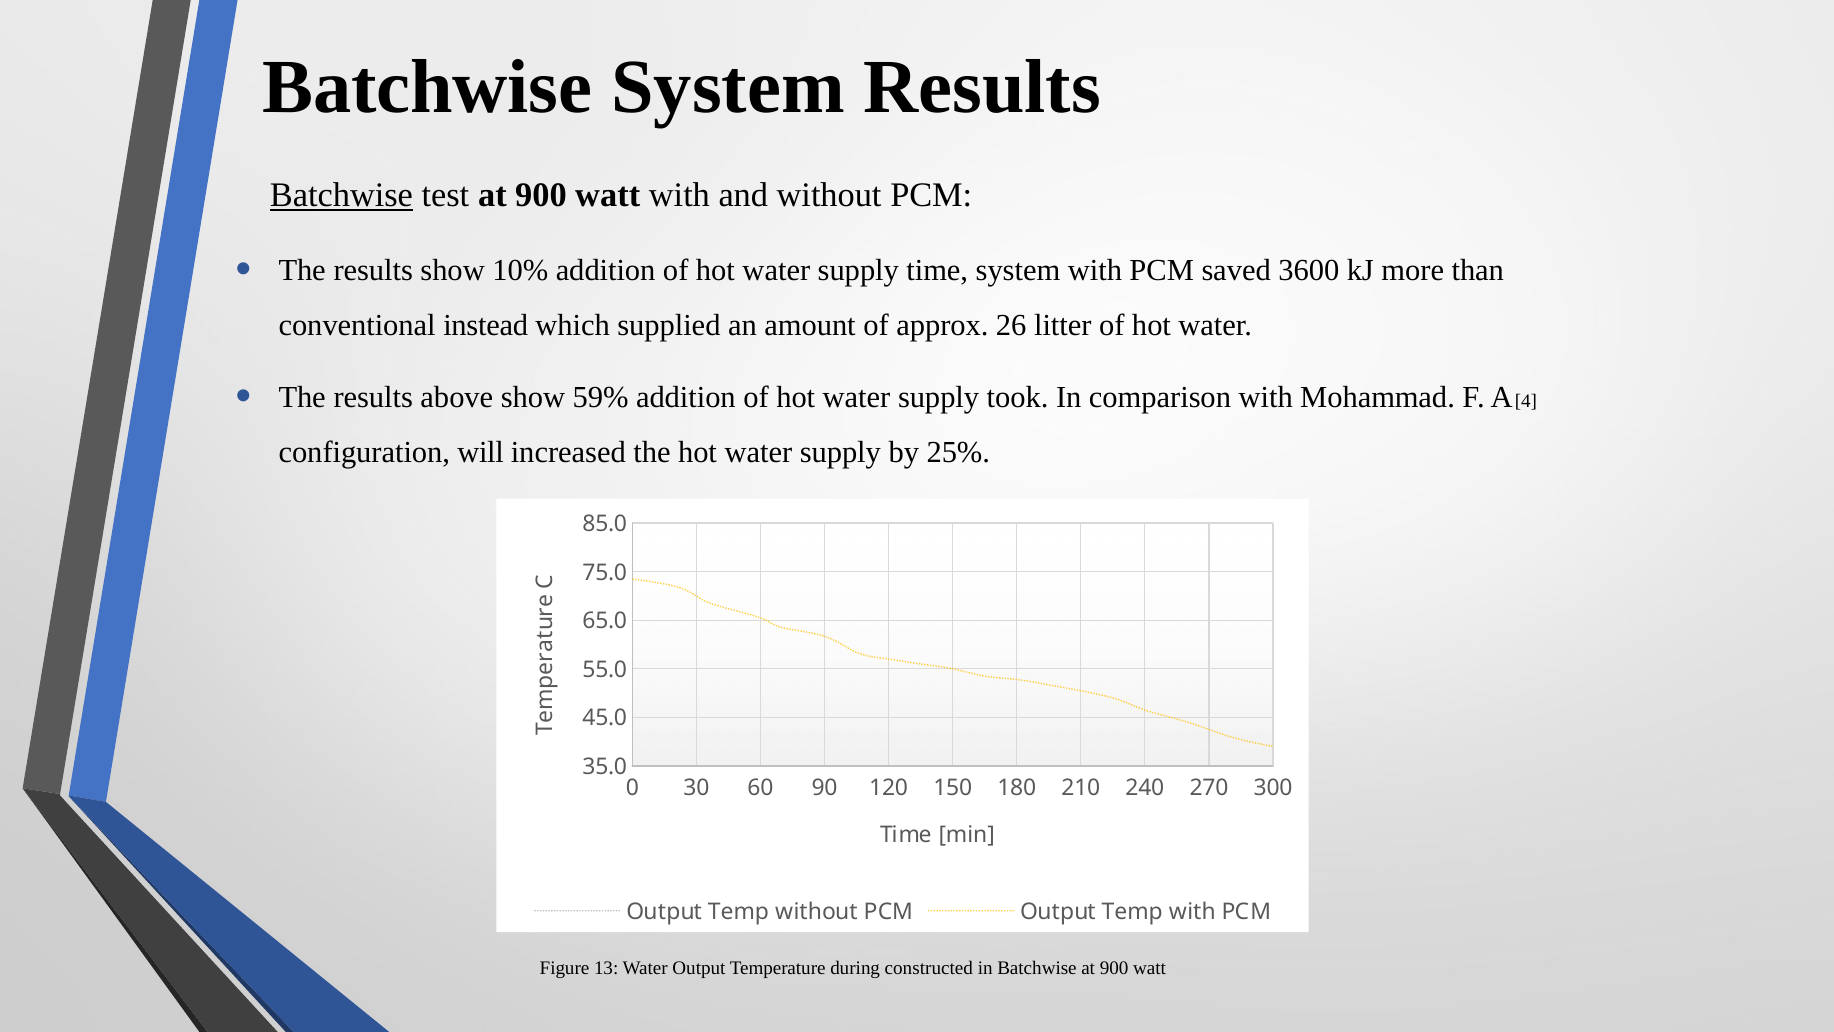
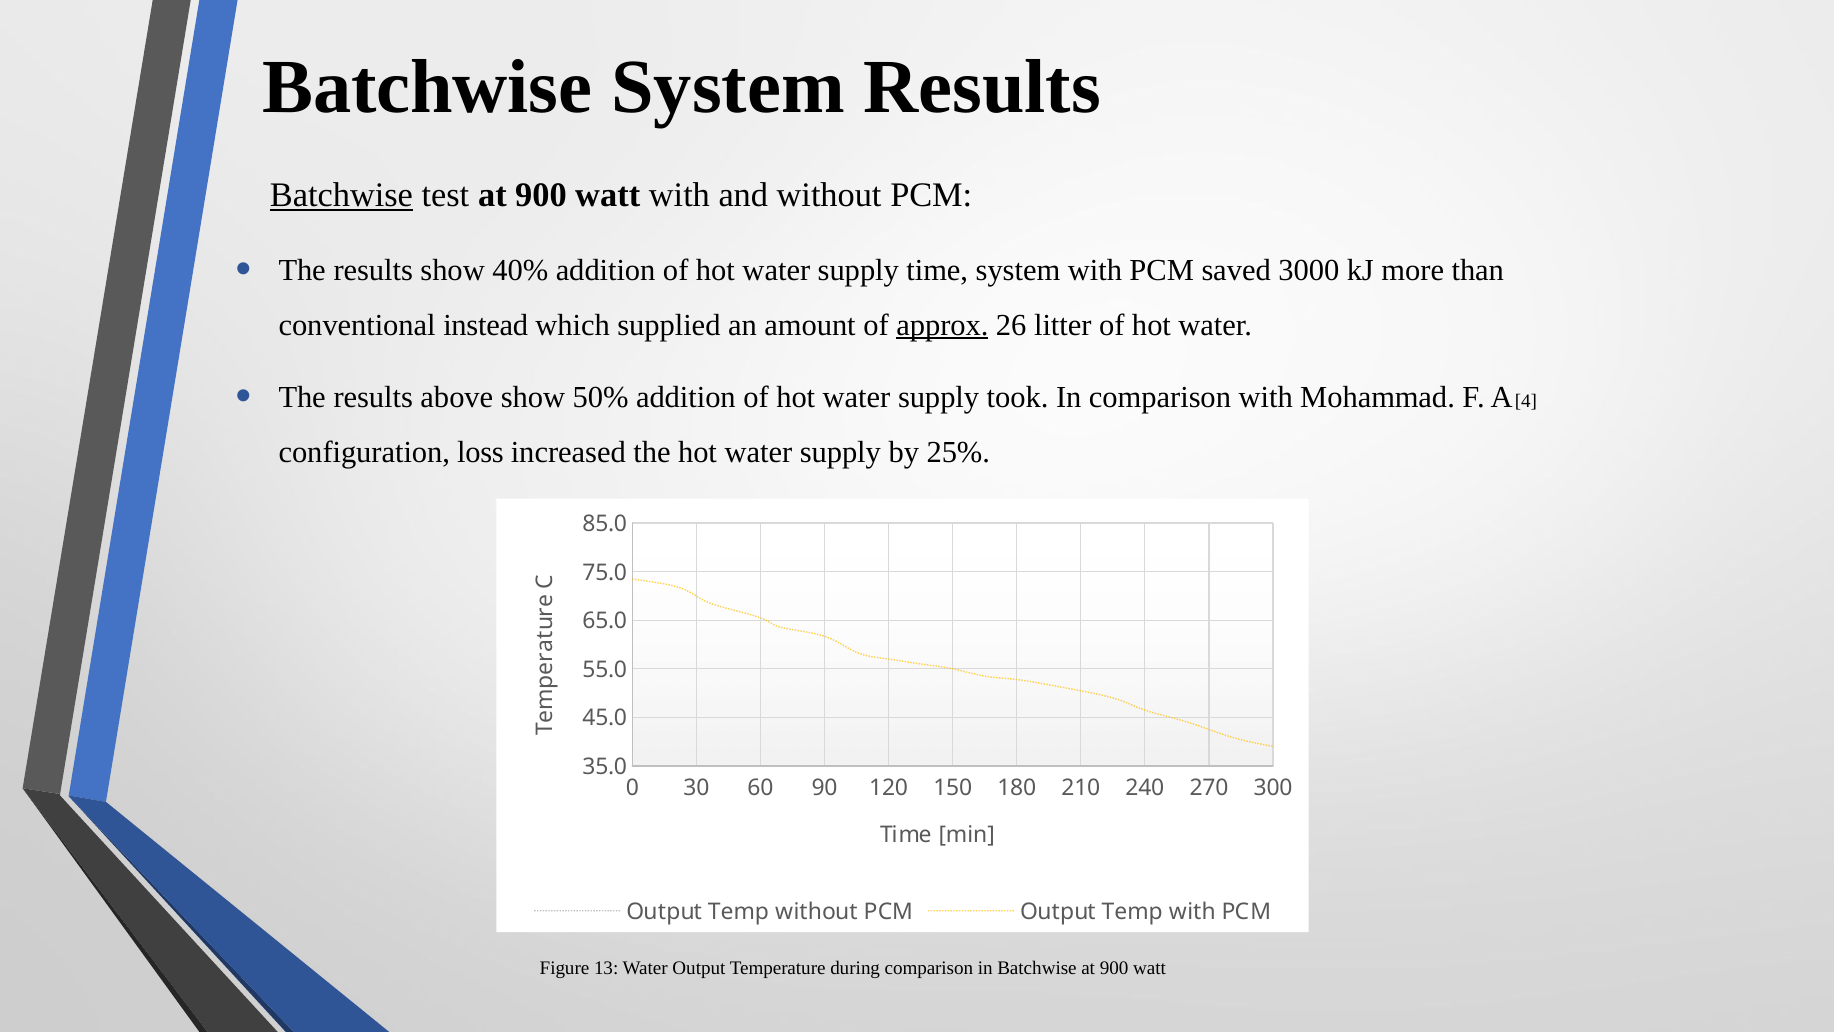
10%: 10% -> 40%
3600: 3600 -> 3000
approx underline: none -> present
59%: 59% -> 50%
will: will -> loss
during constructed: constructed -> comparison
